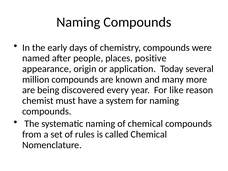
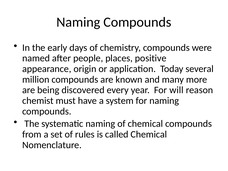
like: like -> will
